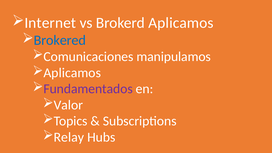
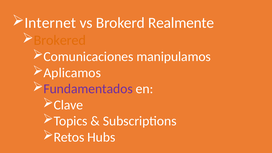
Brokerd Aplicamos: Aplicamos -> Realmente
Brokered colour: blue -> orange
Valor: Valor -> Clave
Relay: Relay -> Retos
